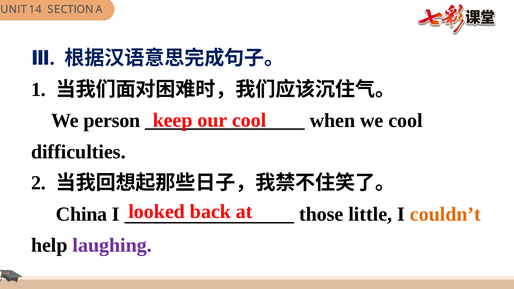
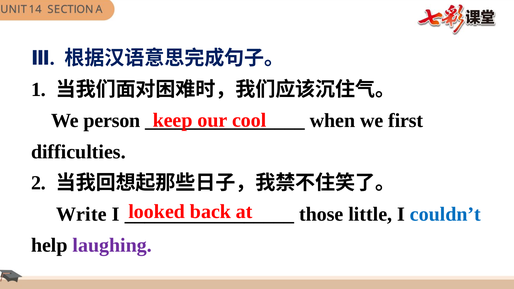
we cool: cool -> first
China: China -> Write
couldn’t colour: orange -> blue
